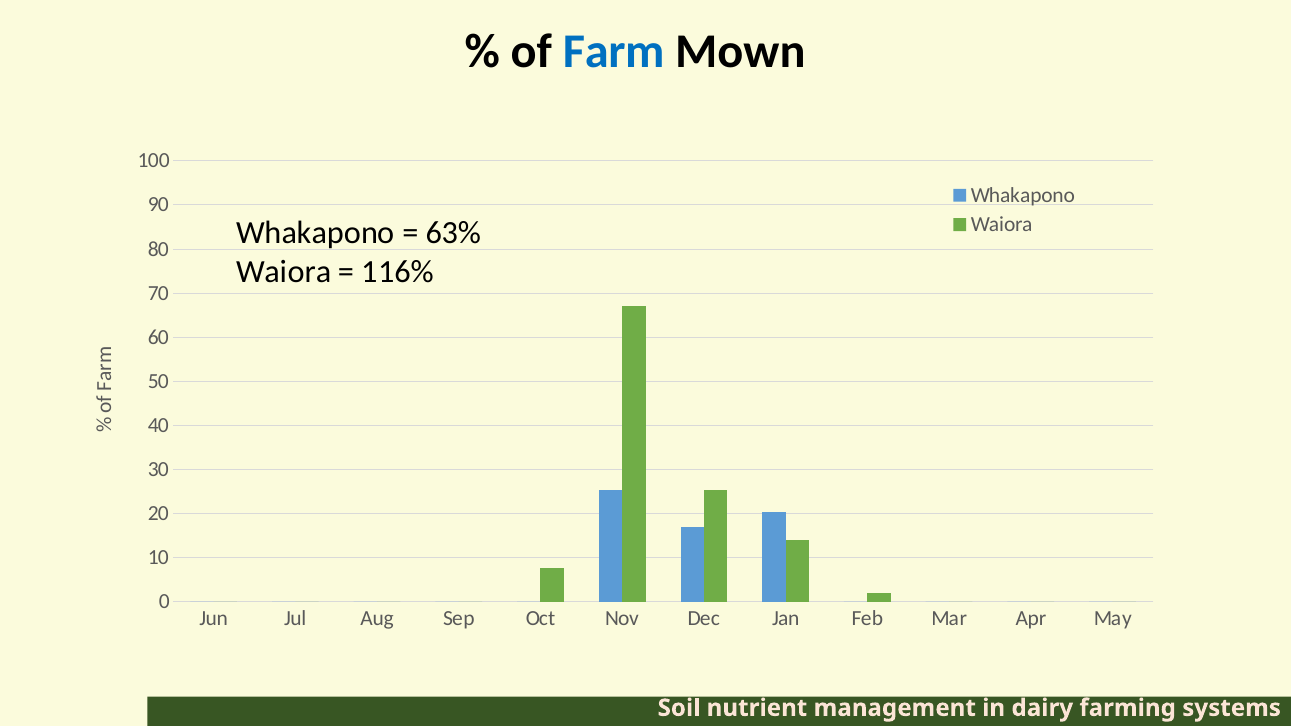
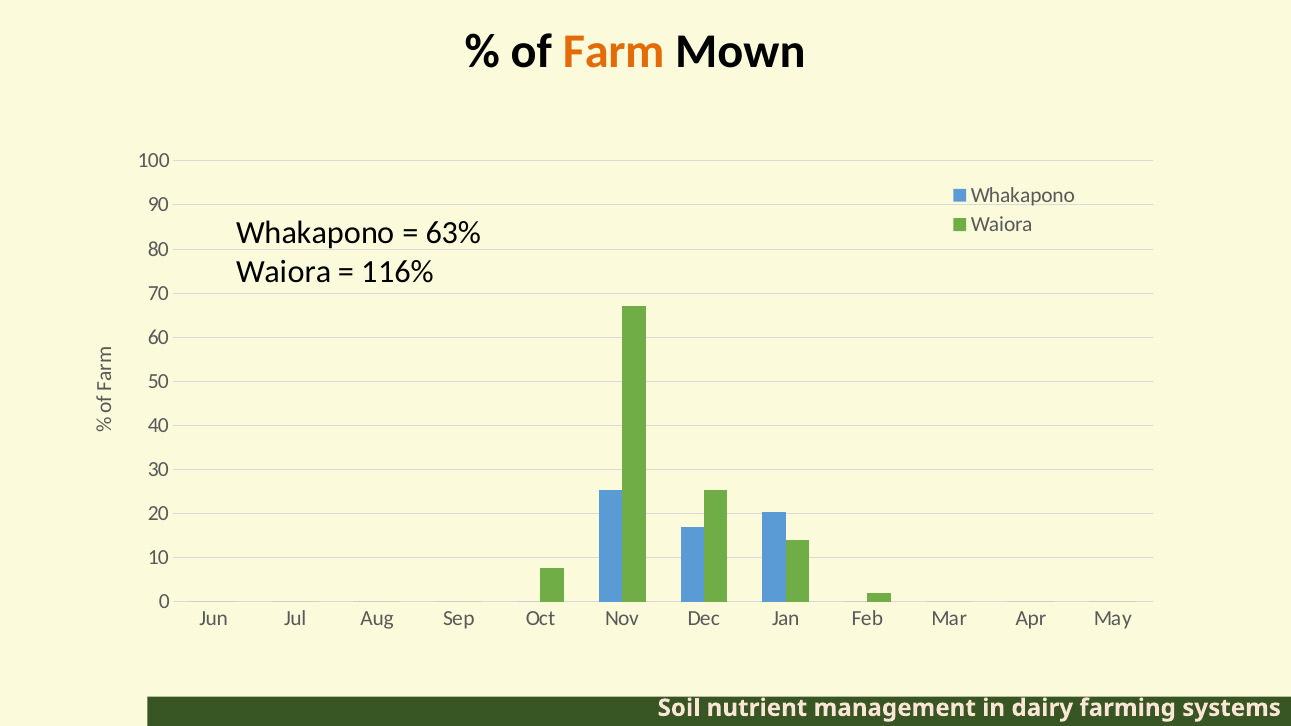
Farm colour: blue -> orange
